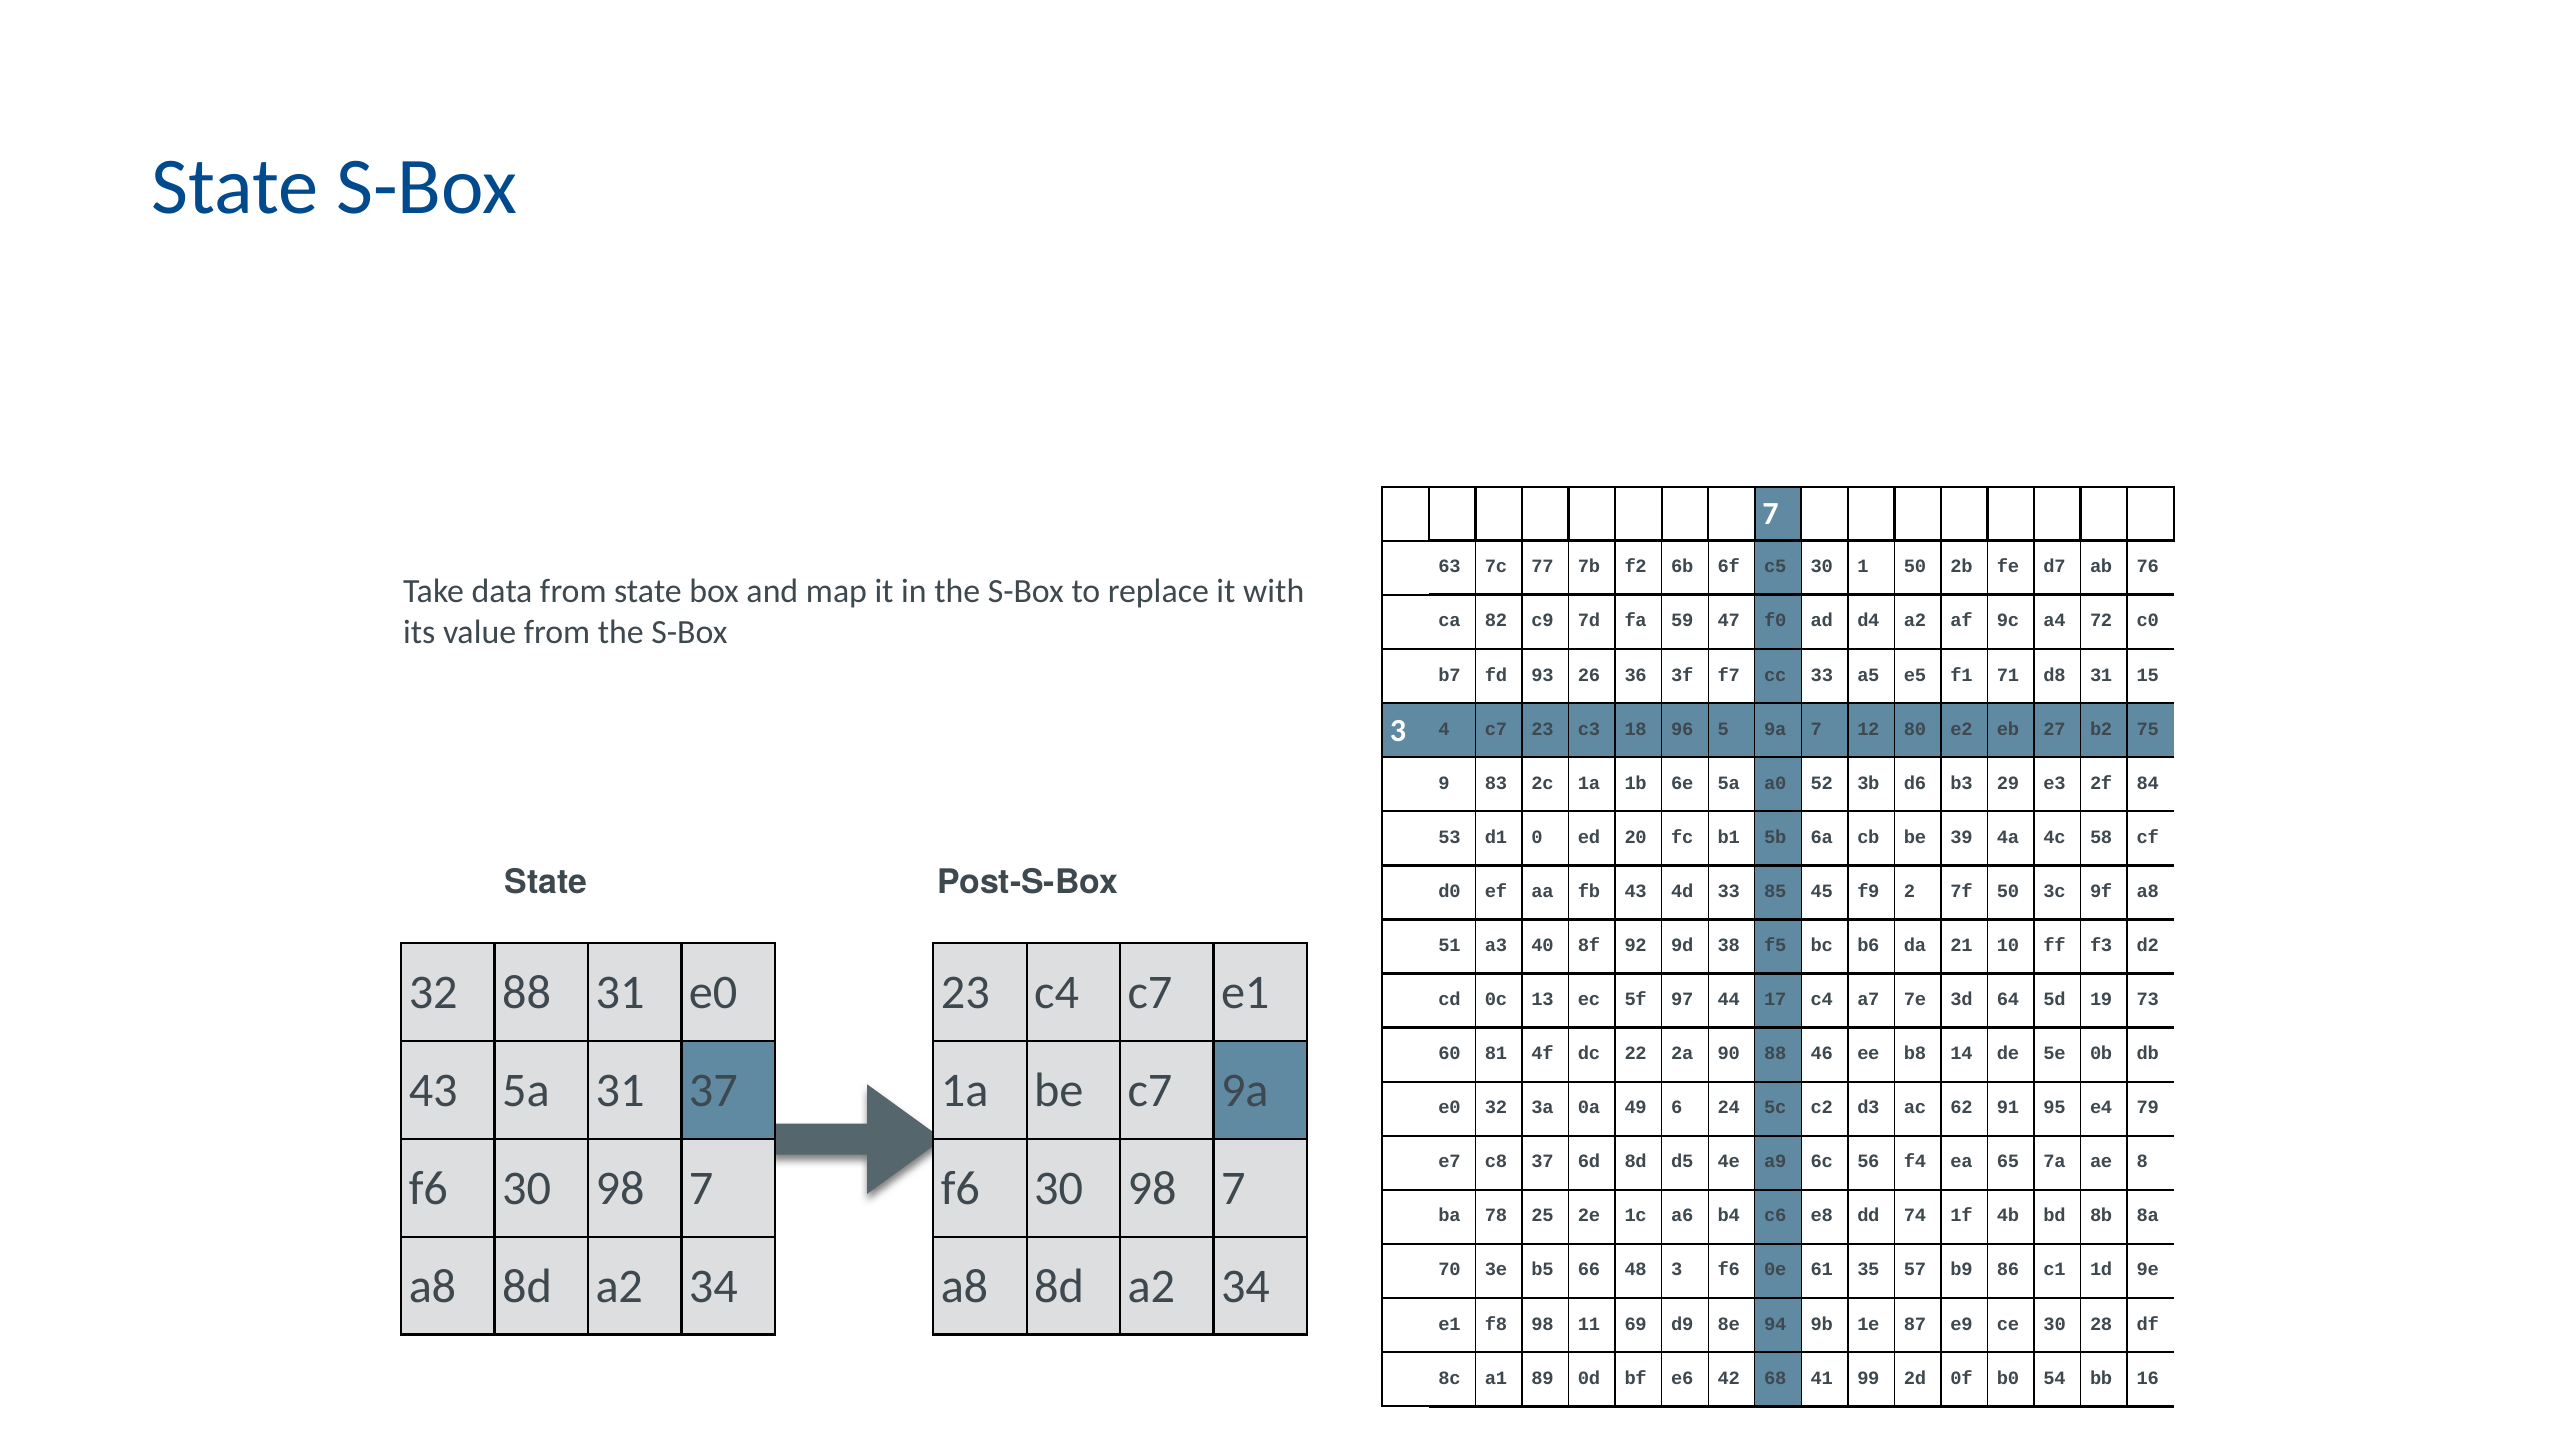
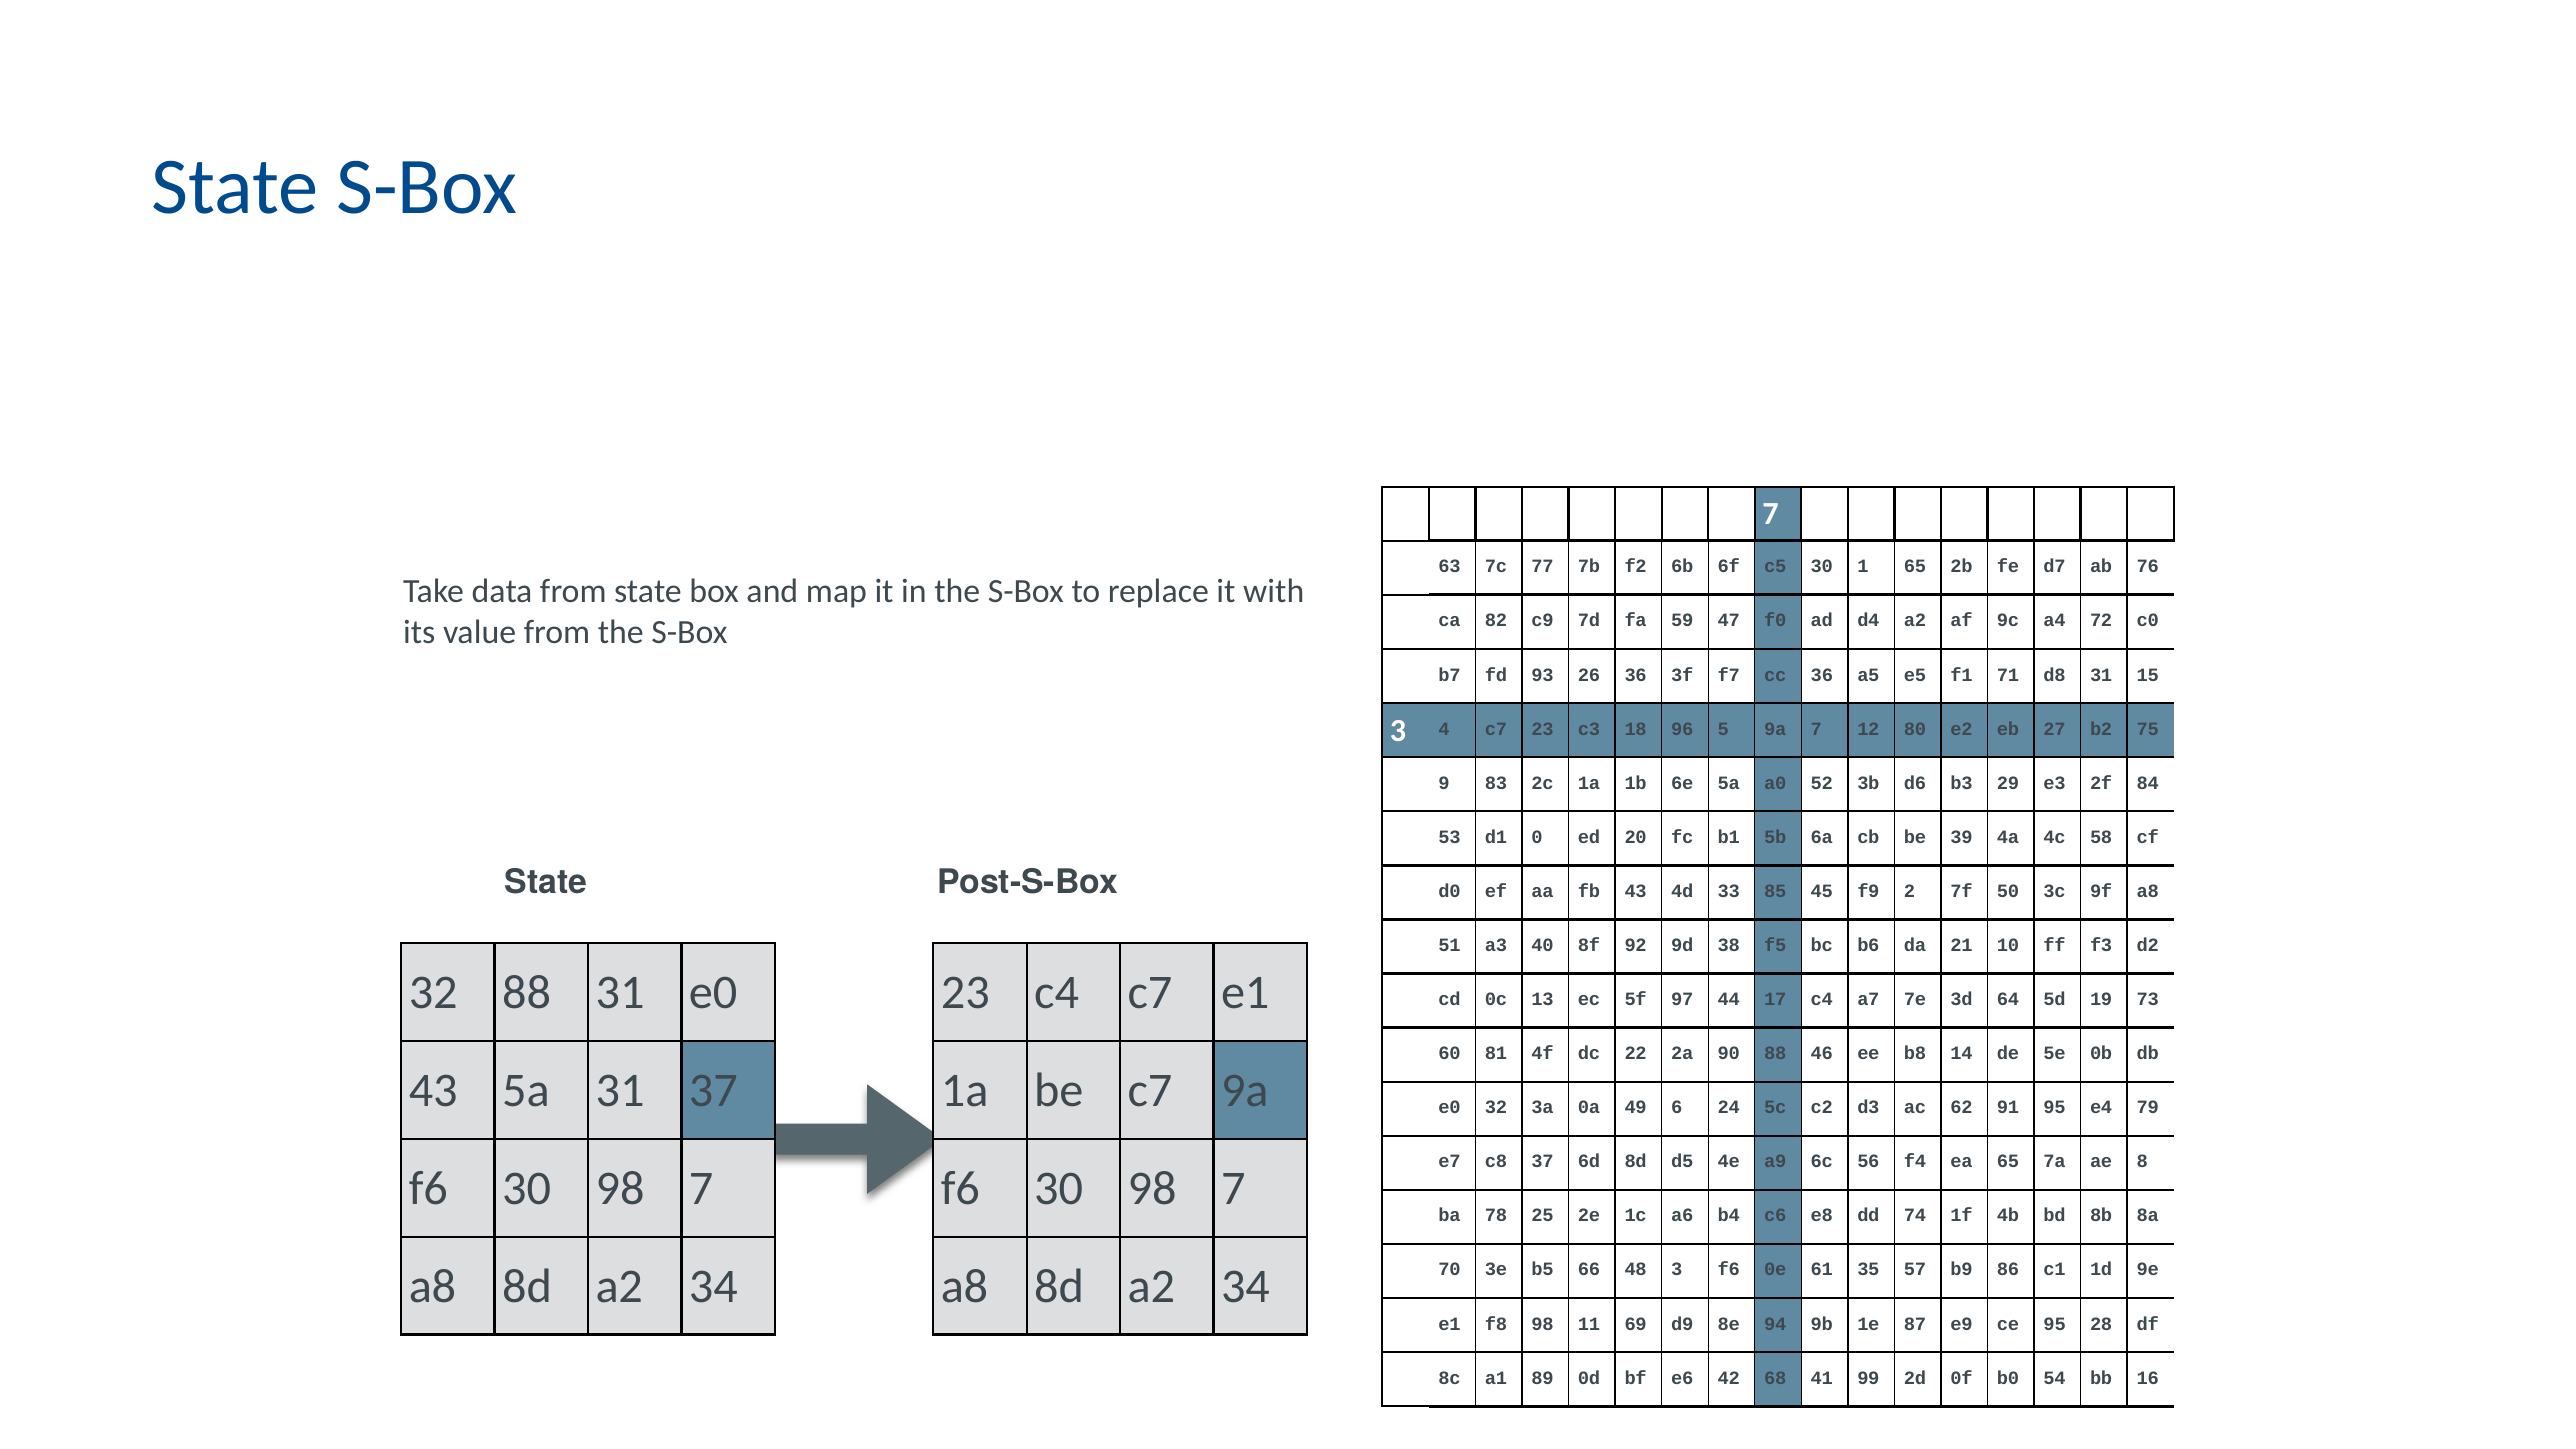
1 50: 50 -> 65
cc 33: 33 -> 36
ce 30: 30 -> 95
